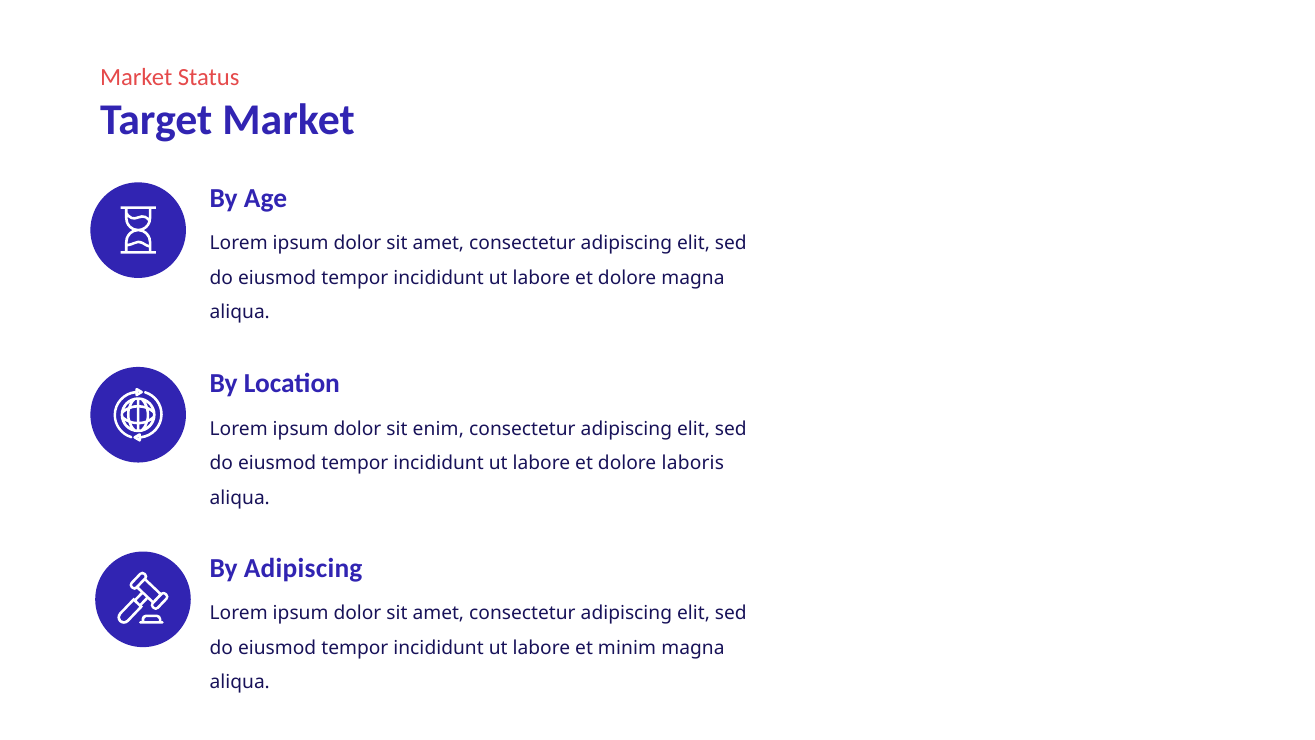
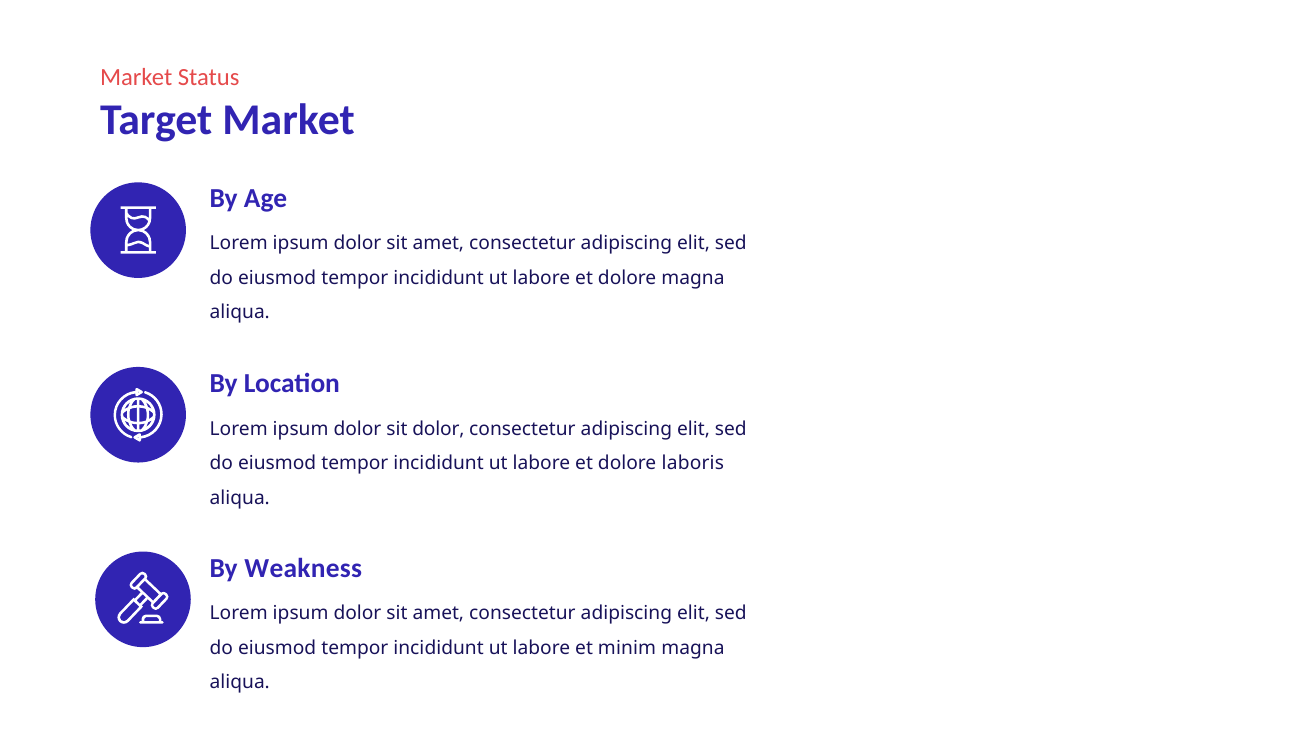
sit enim: enim -> dolor
By Adipiscing: Adipiscing -> Weakness
